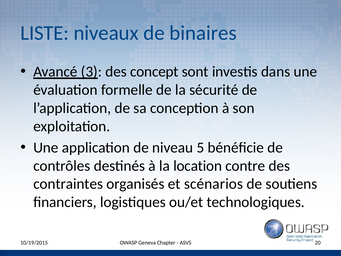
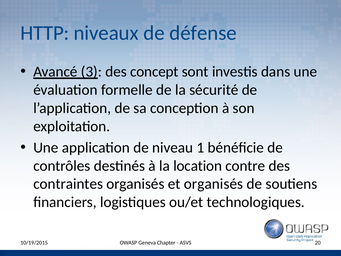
LISTE: LISTE -> HTTP
binaires: binaires -> défense
5: 5 -> 1
et scénarios: scénarios -> organisés
